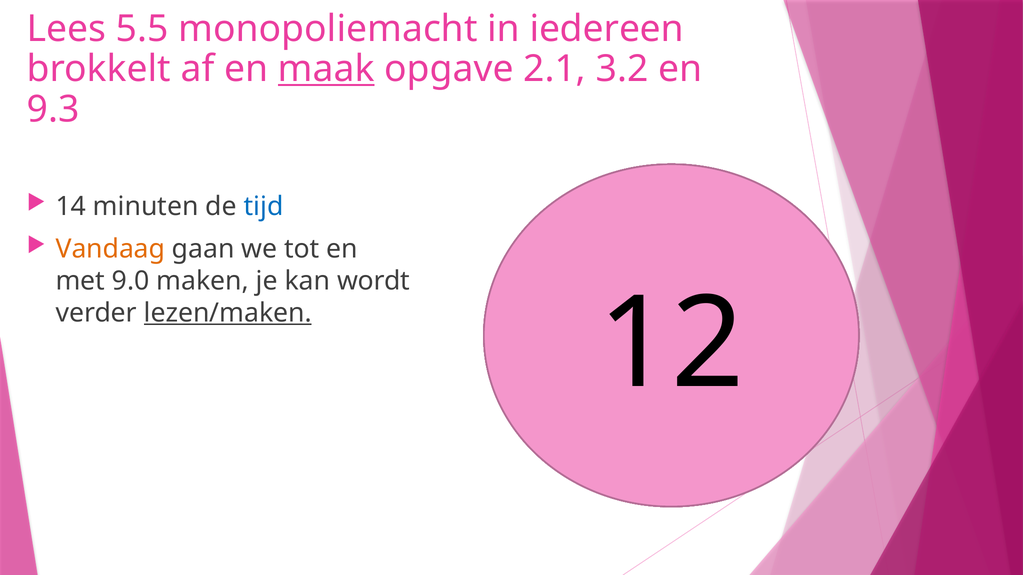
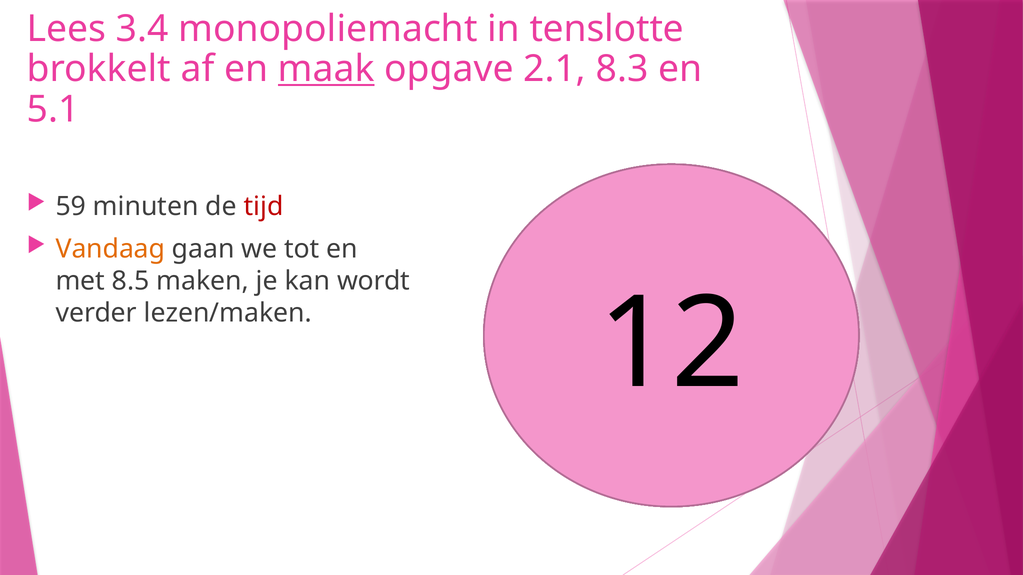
5.5: 5.5 -> 3.4
iedereen: iedereen -> tenslotte
3.2: 3.2 -> 8.3
9.3: 9.3 -> 5.1
14: 14 -> 59
tijd colour: blue -> red
9.0: 9.0 -> 8.5
lezen/maken underline: present -> none
